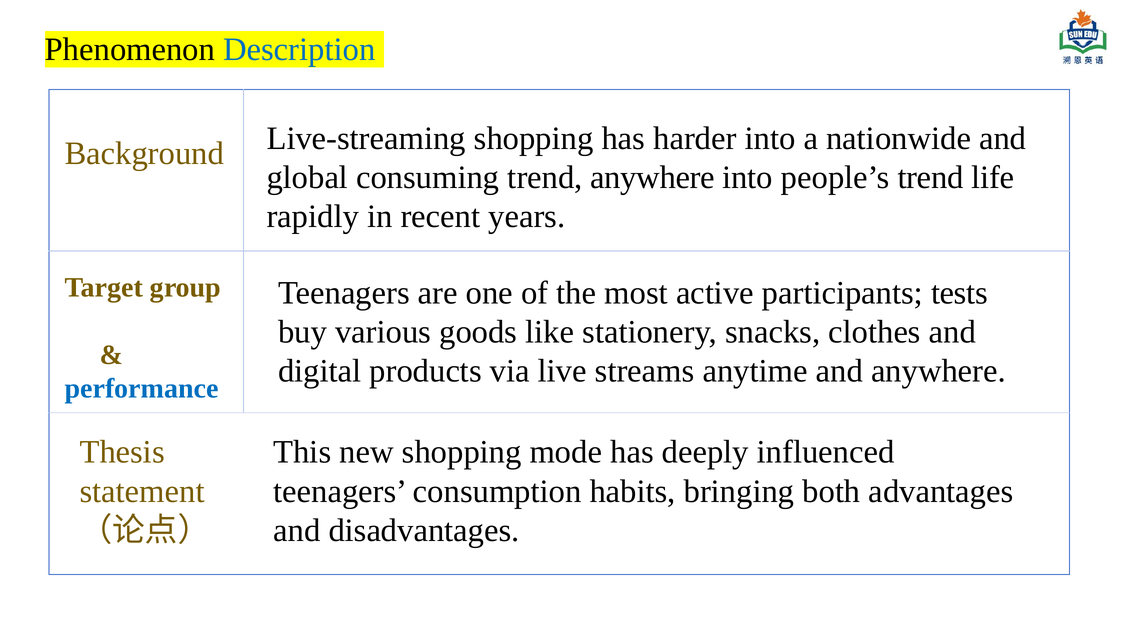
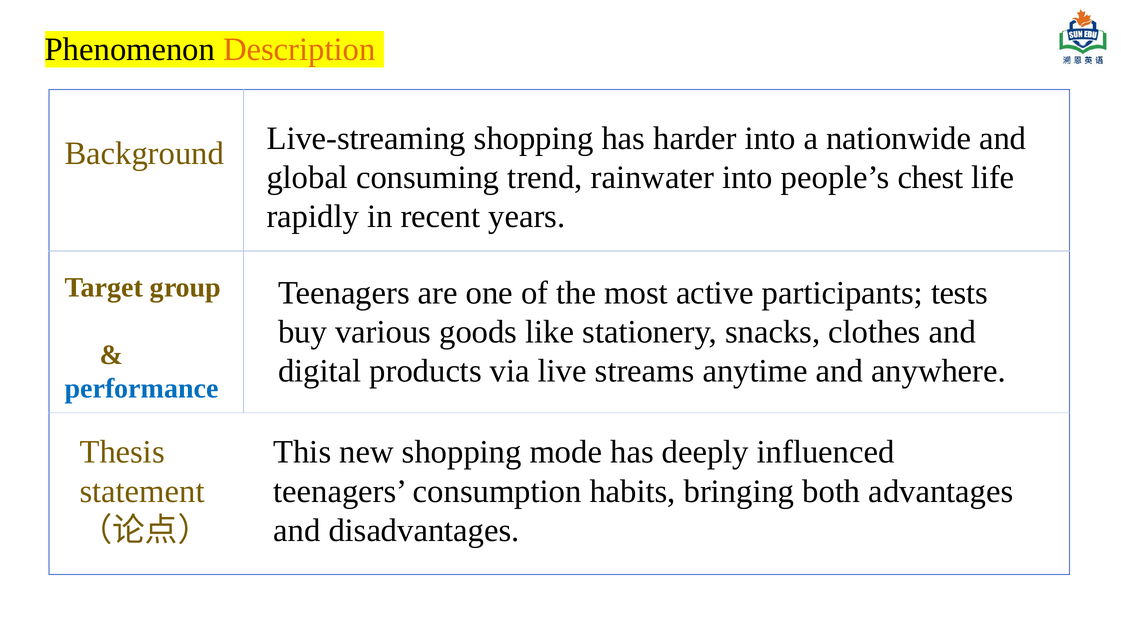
Description colour: blue -> orange
trend anywhere: anywhere -> rainwater
people’s trend: trend -> chest
